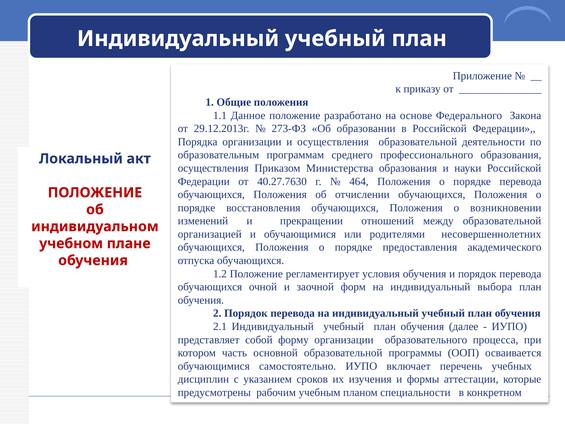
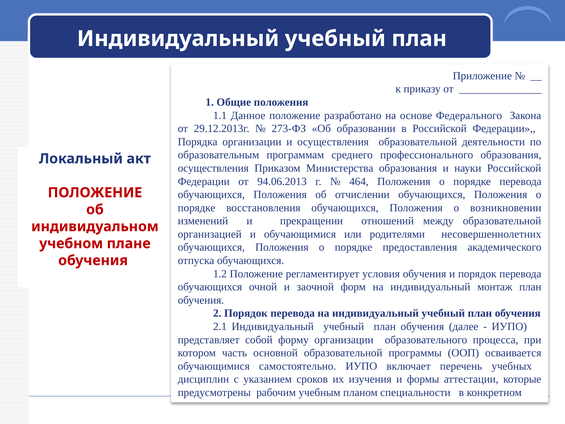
40.27.7630: 40.27.7630 -> 94.06.2013
выбора: выбора -> монтаж
